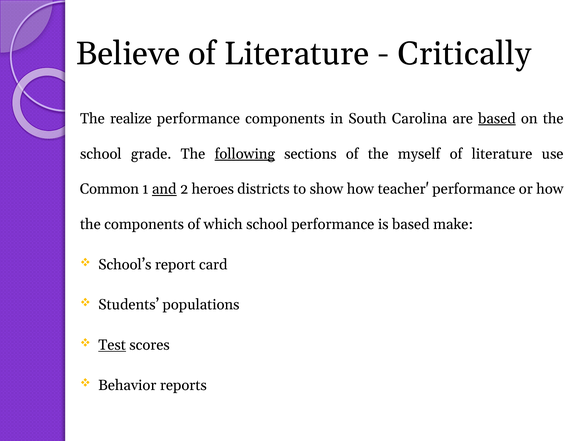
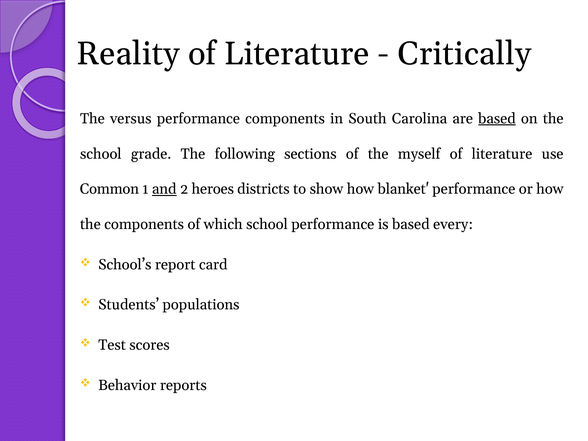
Believe: Believe -> Reality
realize: realize -> versus
following underline: present -> none
teacher: teacher -> blanket
make: make -> every
Test underline: present -> none
